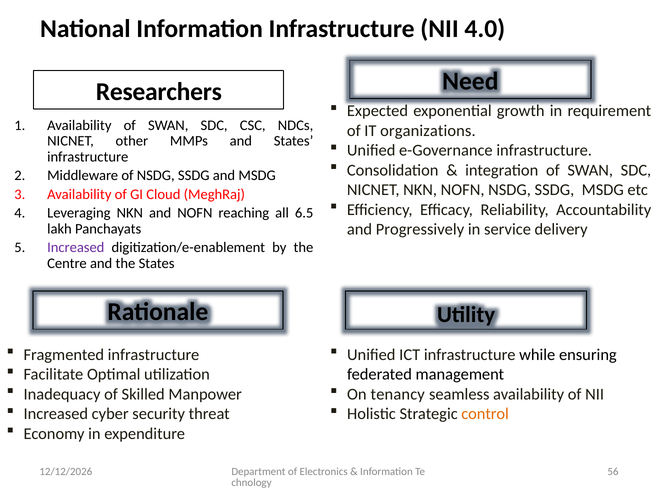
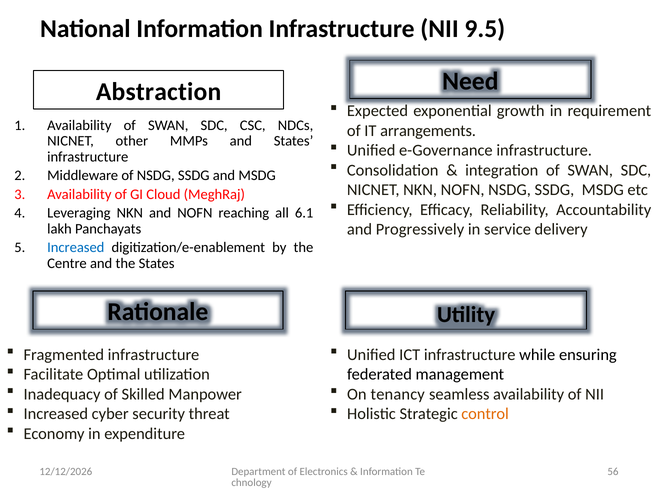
4.0: 4.0 -> 9.5
Researchers: Researchers -> Abstraction
organizations: organizations -> arrangements
6.5: 6.5 -> 6.1
Increased at (76, 247) colour: purple -> blue
